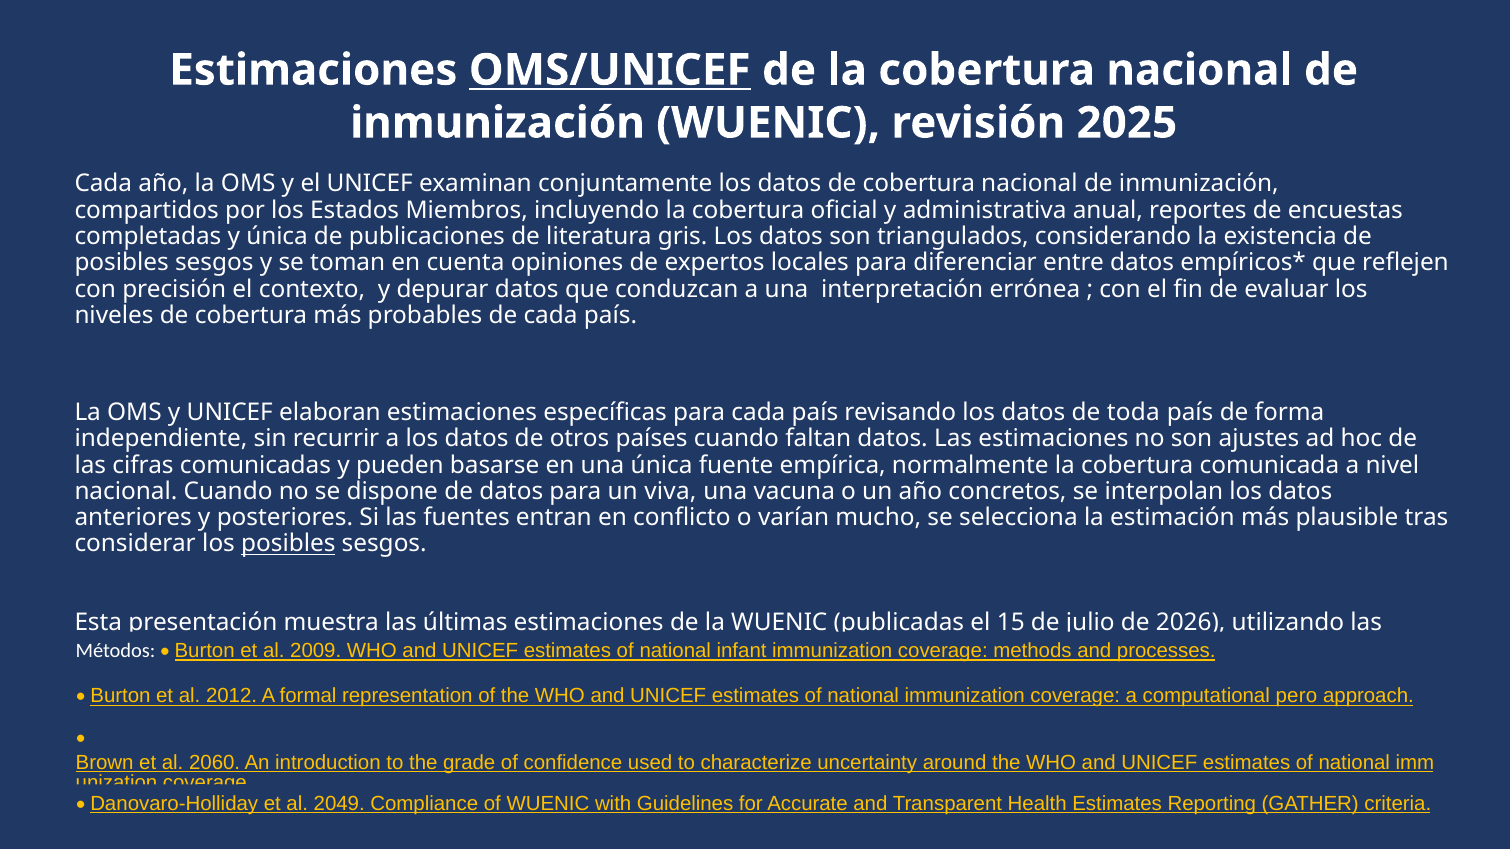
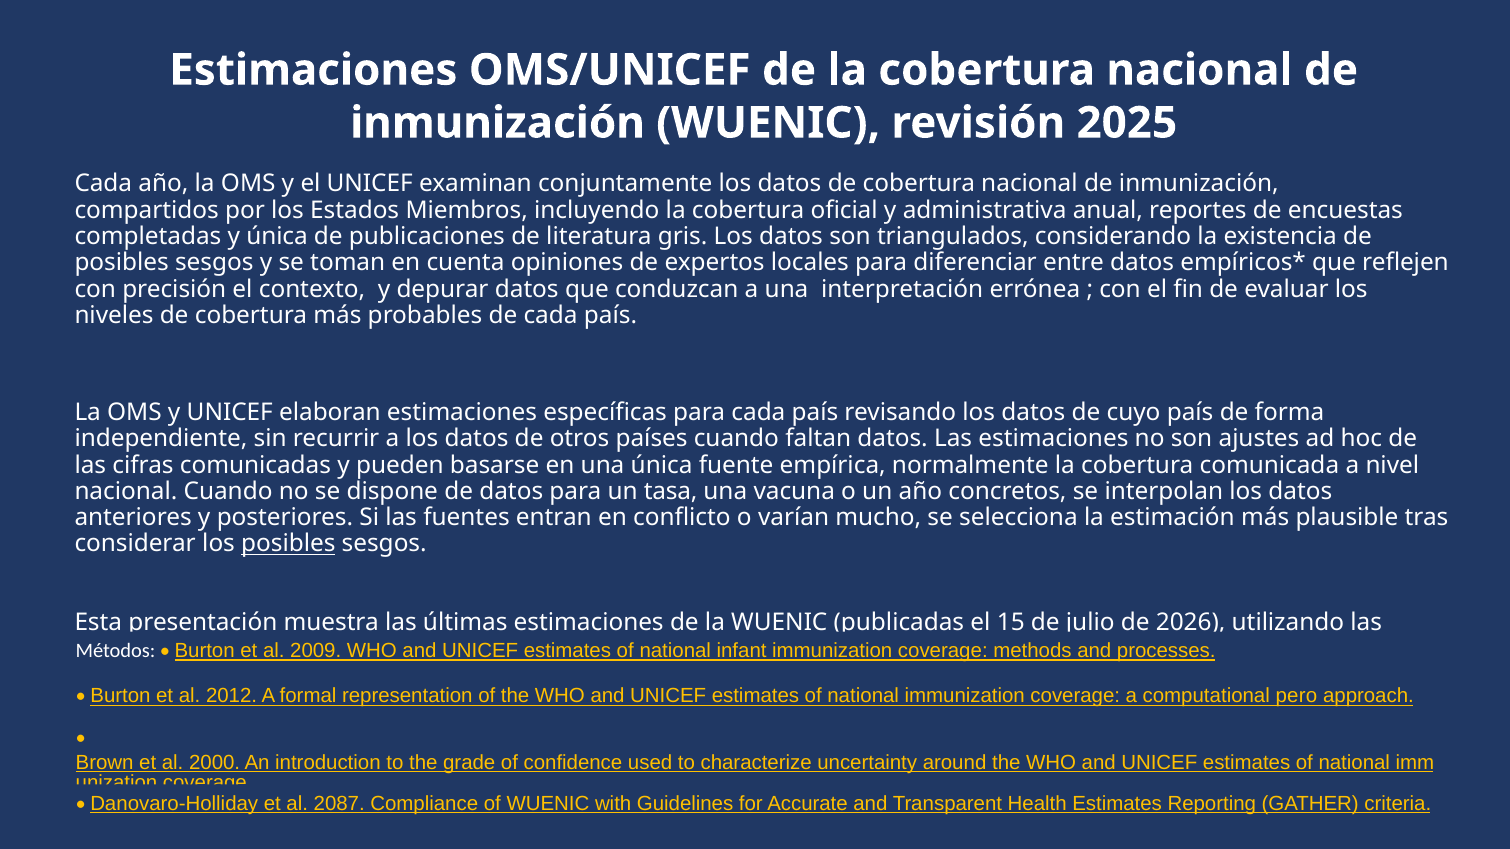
OMS/UNICEF underline: present -> none
toda: toda -> cuyo
viva: viva -> tasa
2060: 2060 -> 2000
2049: 2049 -> 2087
